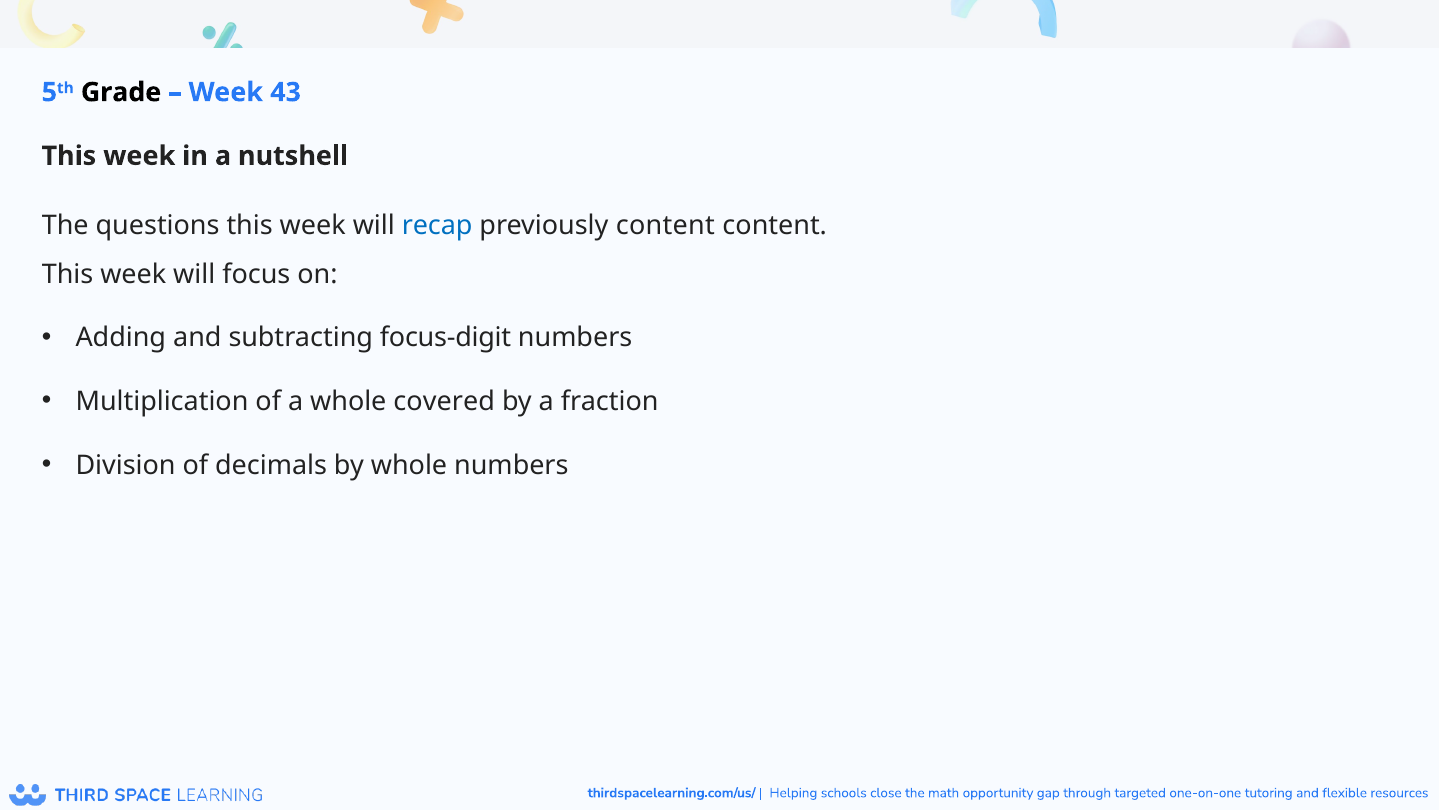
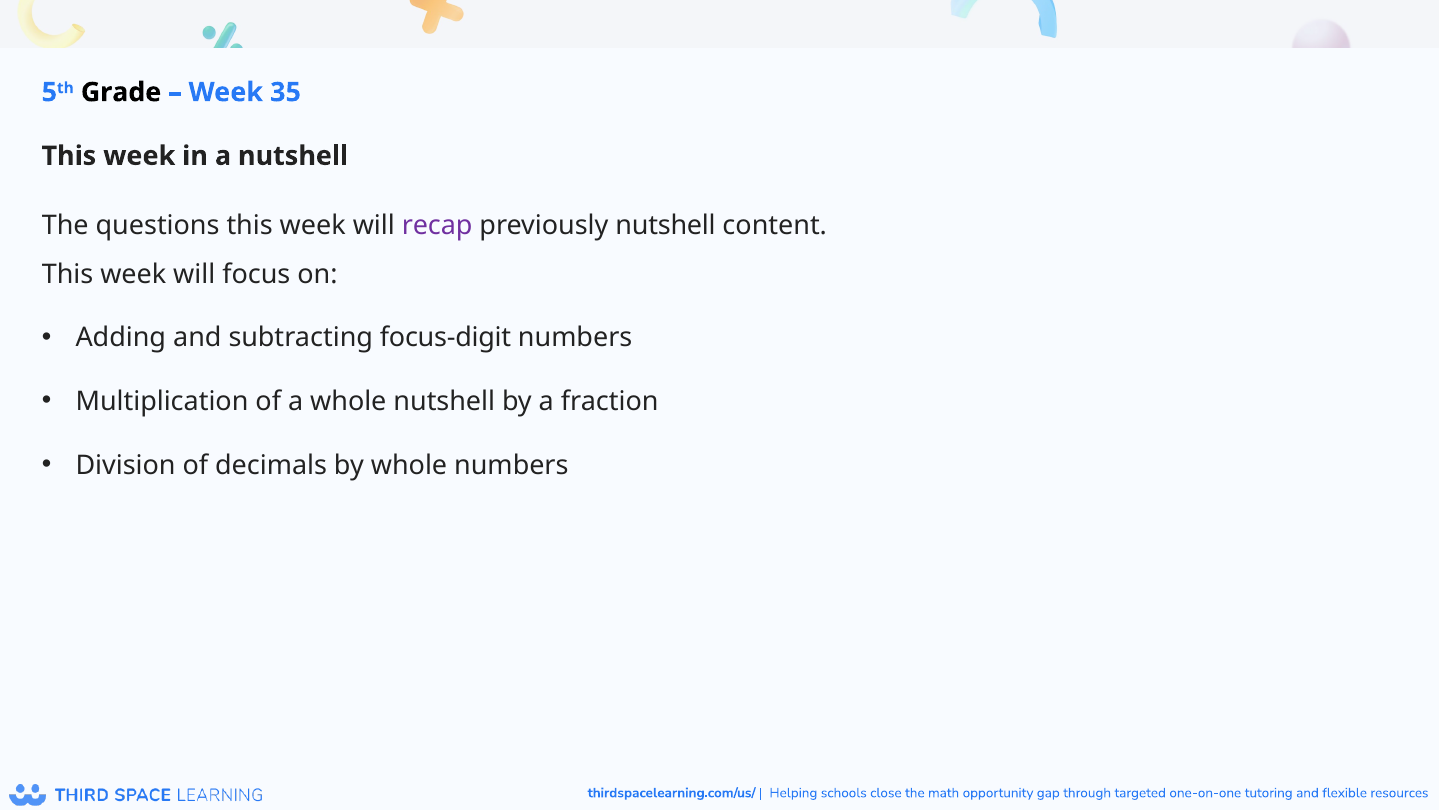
43: 43 -> 35
recap colour: blue -> purple
previously content: content -> nutshell
whole covered: covered -> nutshell
